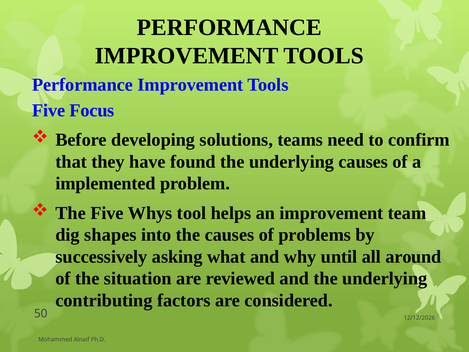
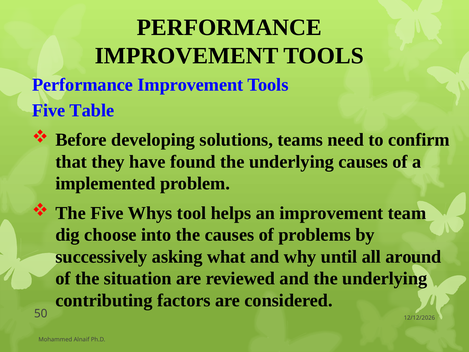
Focus: Focus -> Table
shapes: shapes -> choose
